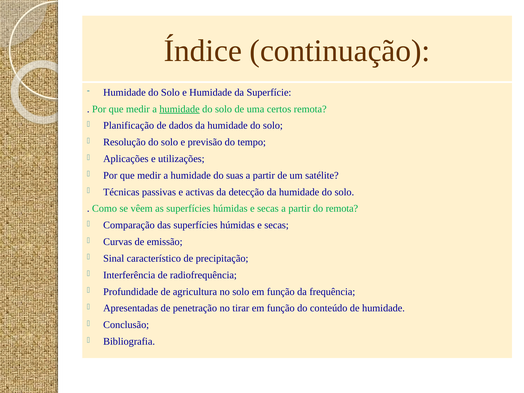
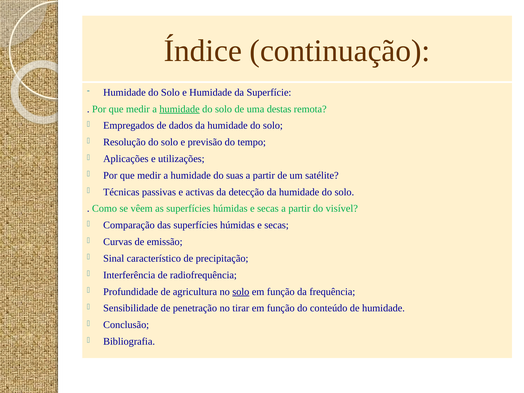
certos: certos -> destas
Planificação: Planificação -> Empregados
do remota: remota -> visível
solo at (241, 292) underline: none -> present
Apresentadas: Apresentadas -> Sensibilidade
